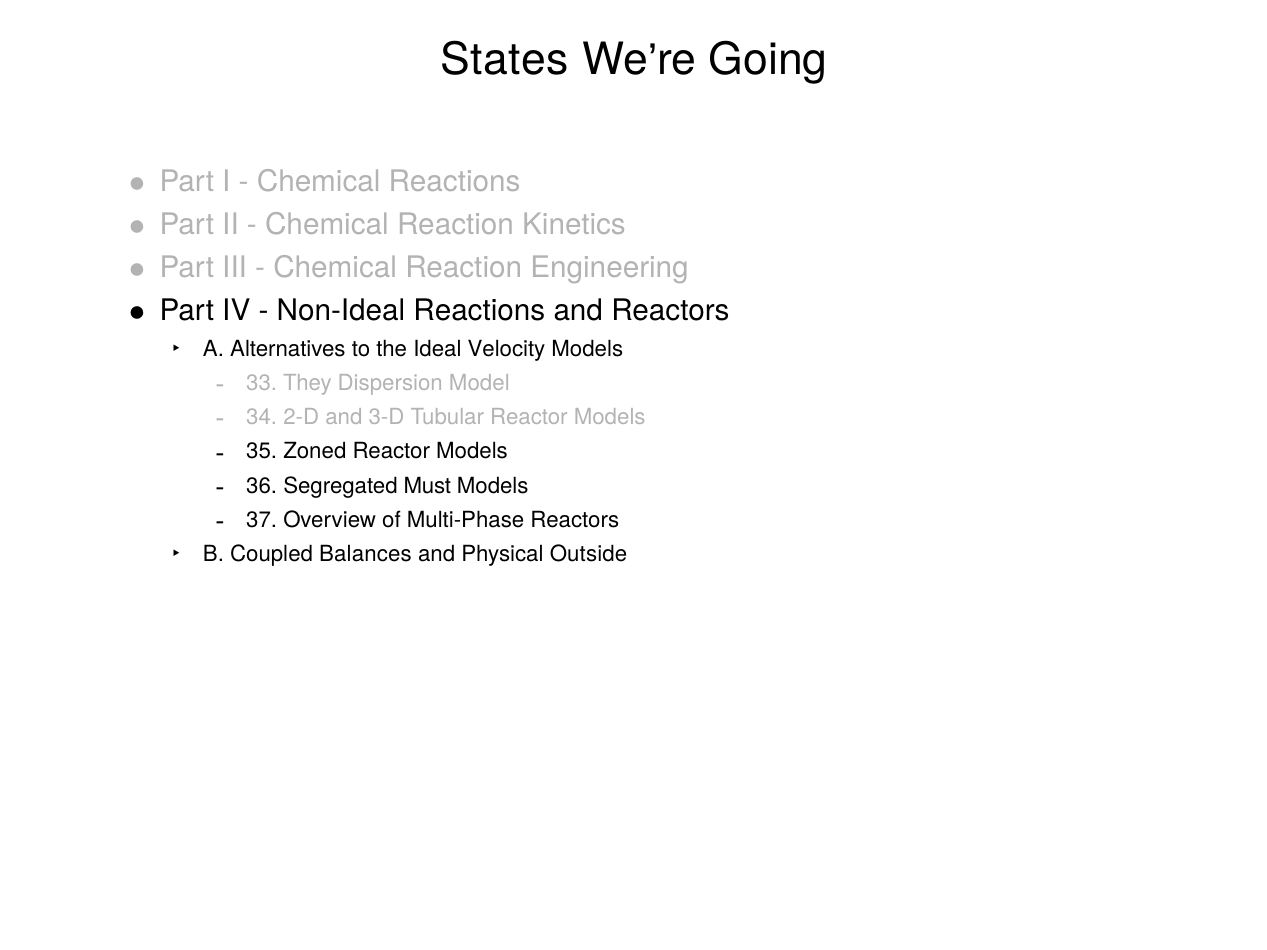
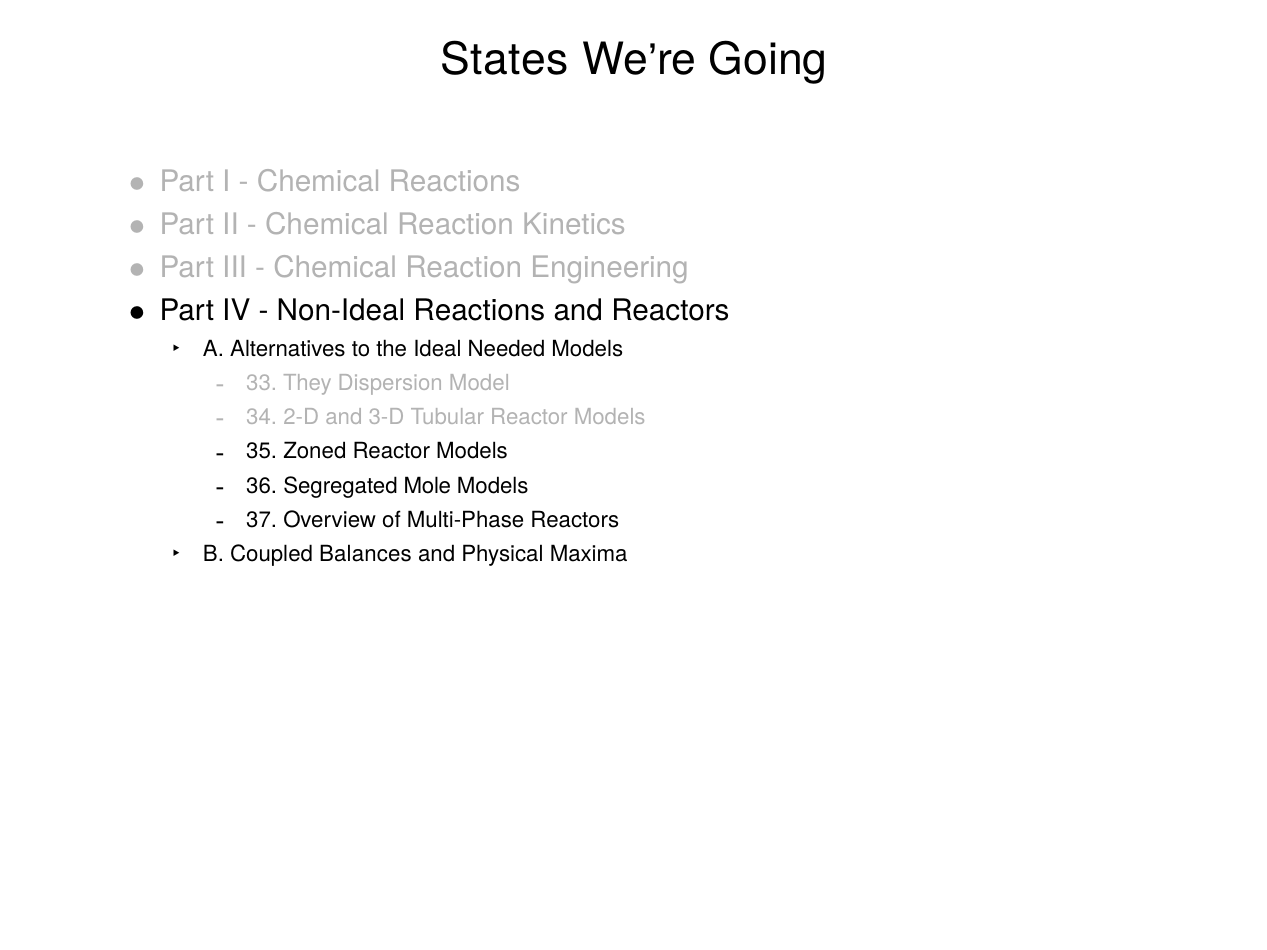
Velocity: Velocity -> Needed
Must: Must -> Mole
Outside: Outside -> Maxima
